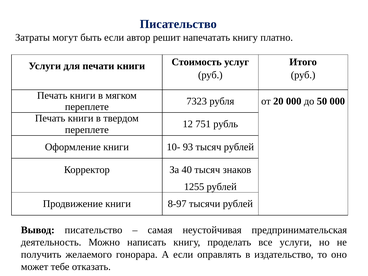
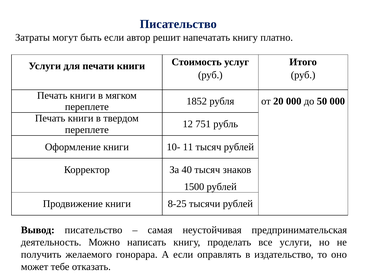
7323: 7323 -> 1852
93: 93 -> 11
1255: 1255 -> 1500
8-97: 8-97 -> 8-25
